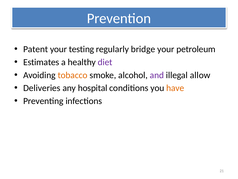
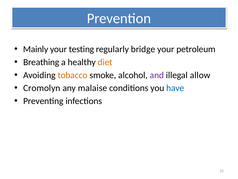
Patent: Patent -> Mainly
Estimates: Estimates -> Breathing
diet colour: purple -> orange
Deliveries: Deliveries -> Cromolyn
hospital: hospital -> malaise
have colour: orange -> blue
